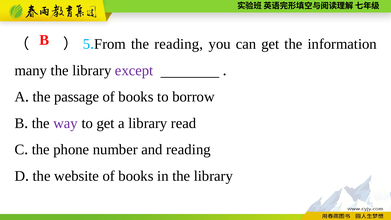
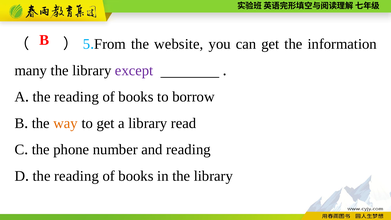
the reading: reading -> website
passage at (77, 97): passage -> reading
way colour: purple -> orange
website at (77, 176): website -> reading
